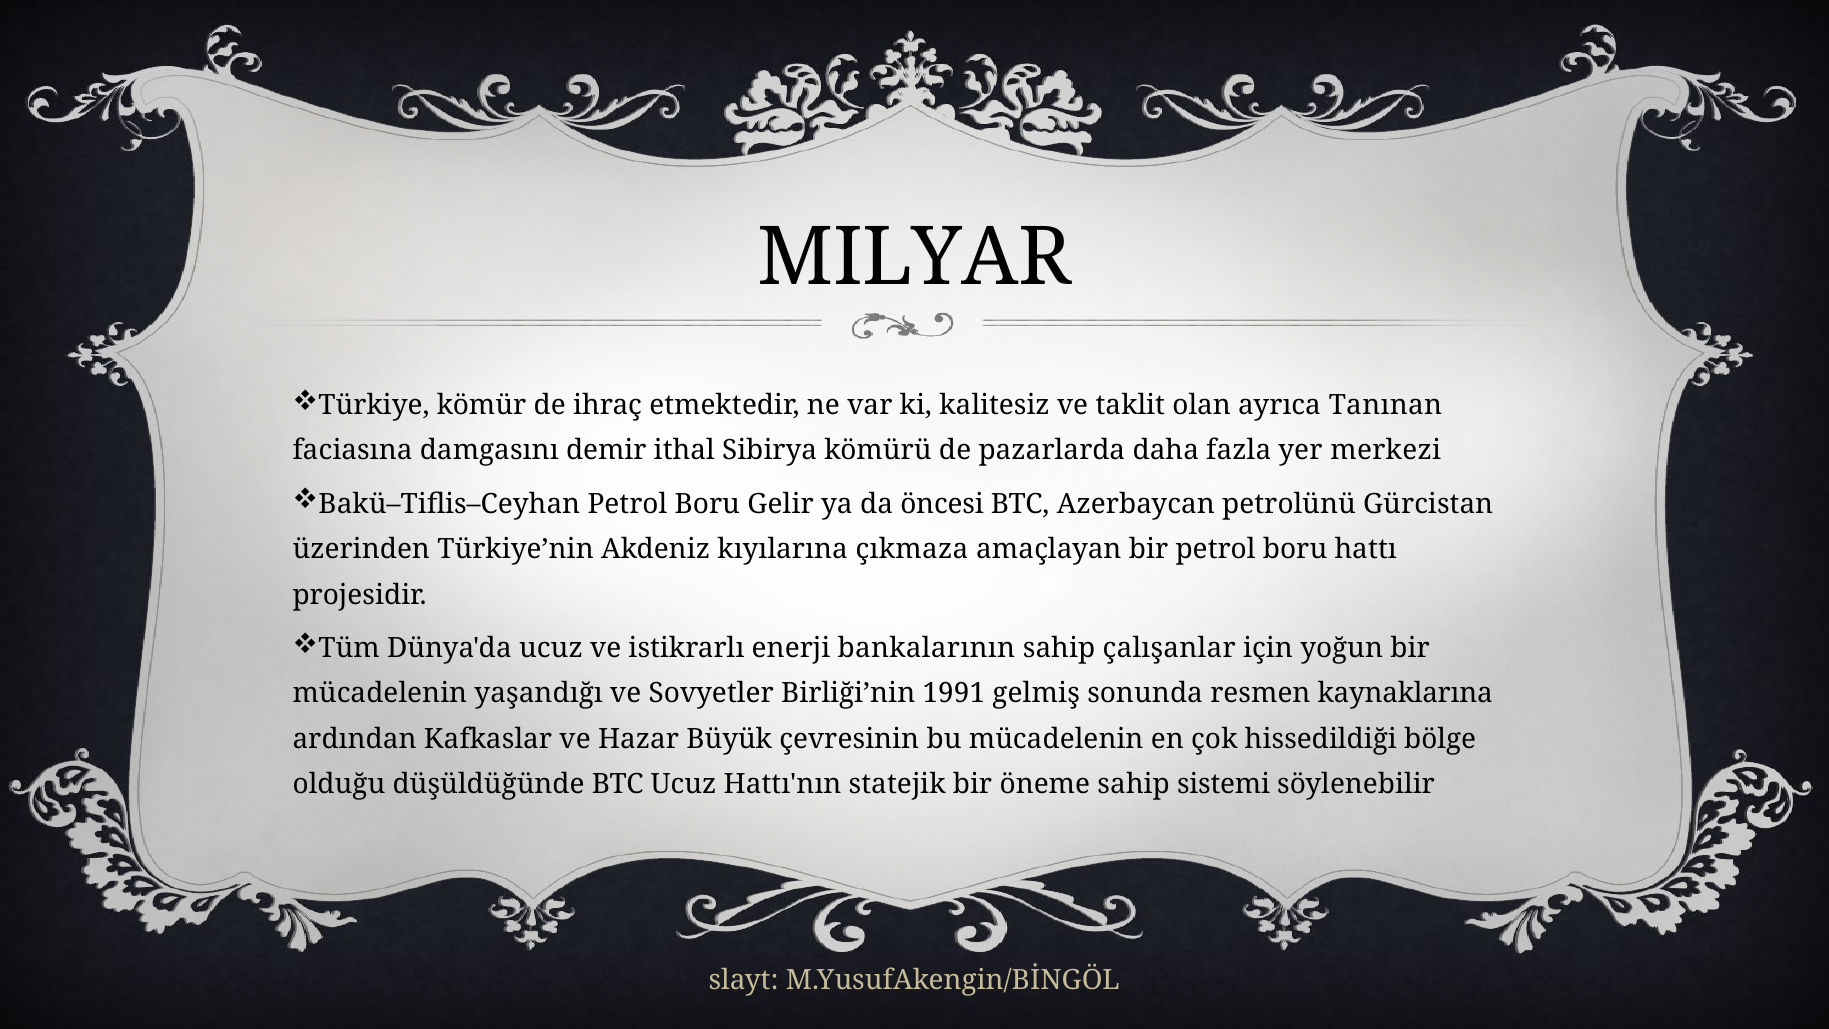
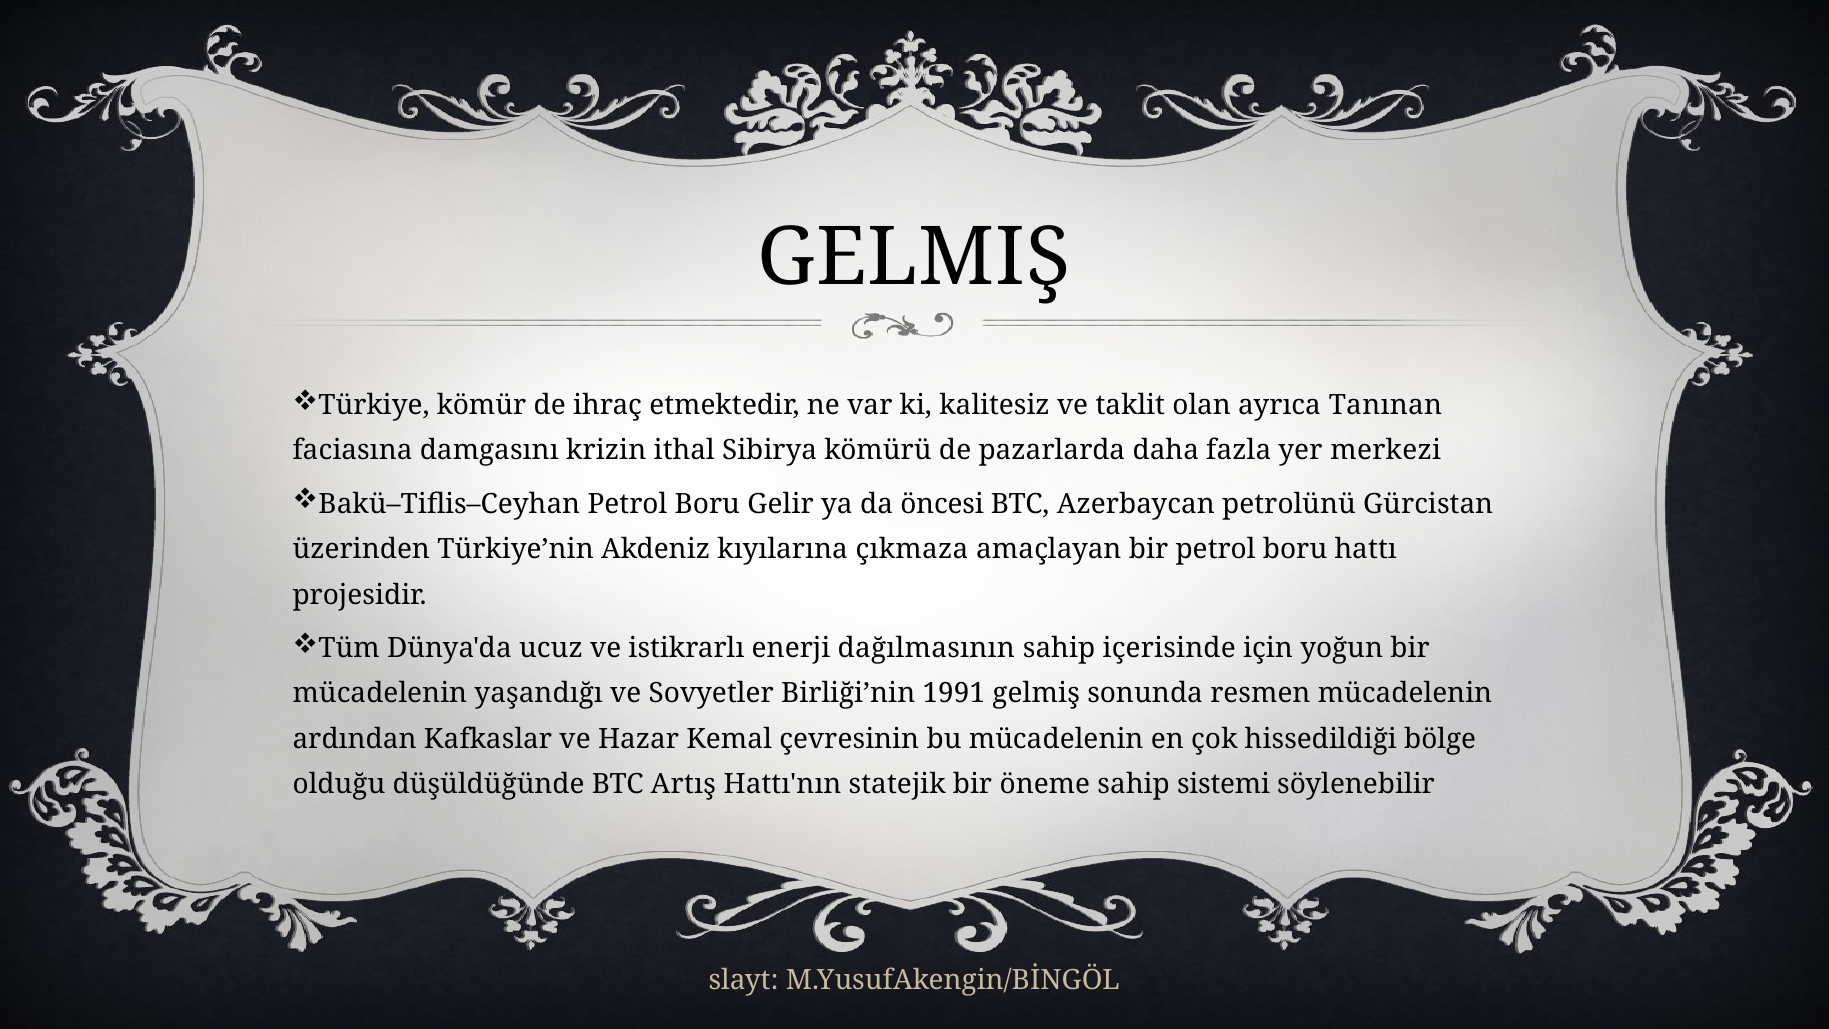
MILYAR at (915, 258): MILYAR -> GELMIŞ
demir: demir -> krizin
bankalarının: bankalarının -> dağılmasının
çalışanlar: çalışanlar -> içerisinde
resmen kaynaklarına: kaynaklarına -> mücadelenin
Büyük: Büyük -> Kemal
BTC Ucuz: Ucuz -> Artış
